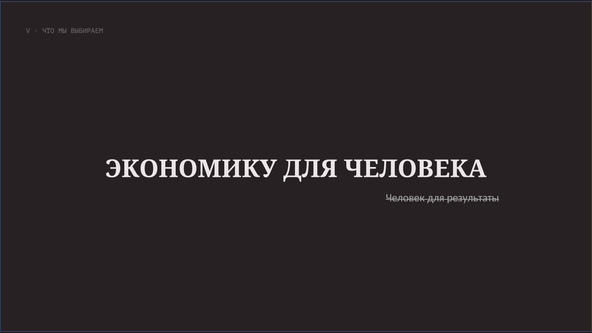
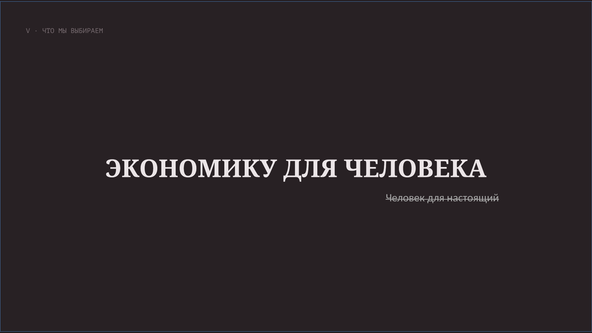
результаты: результаты -> настоящий
